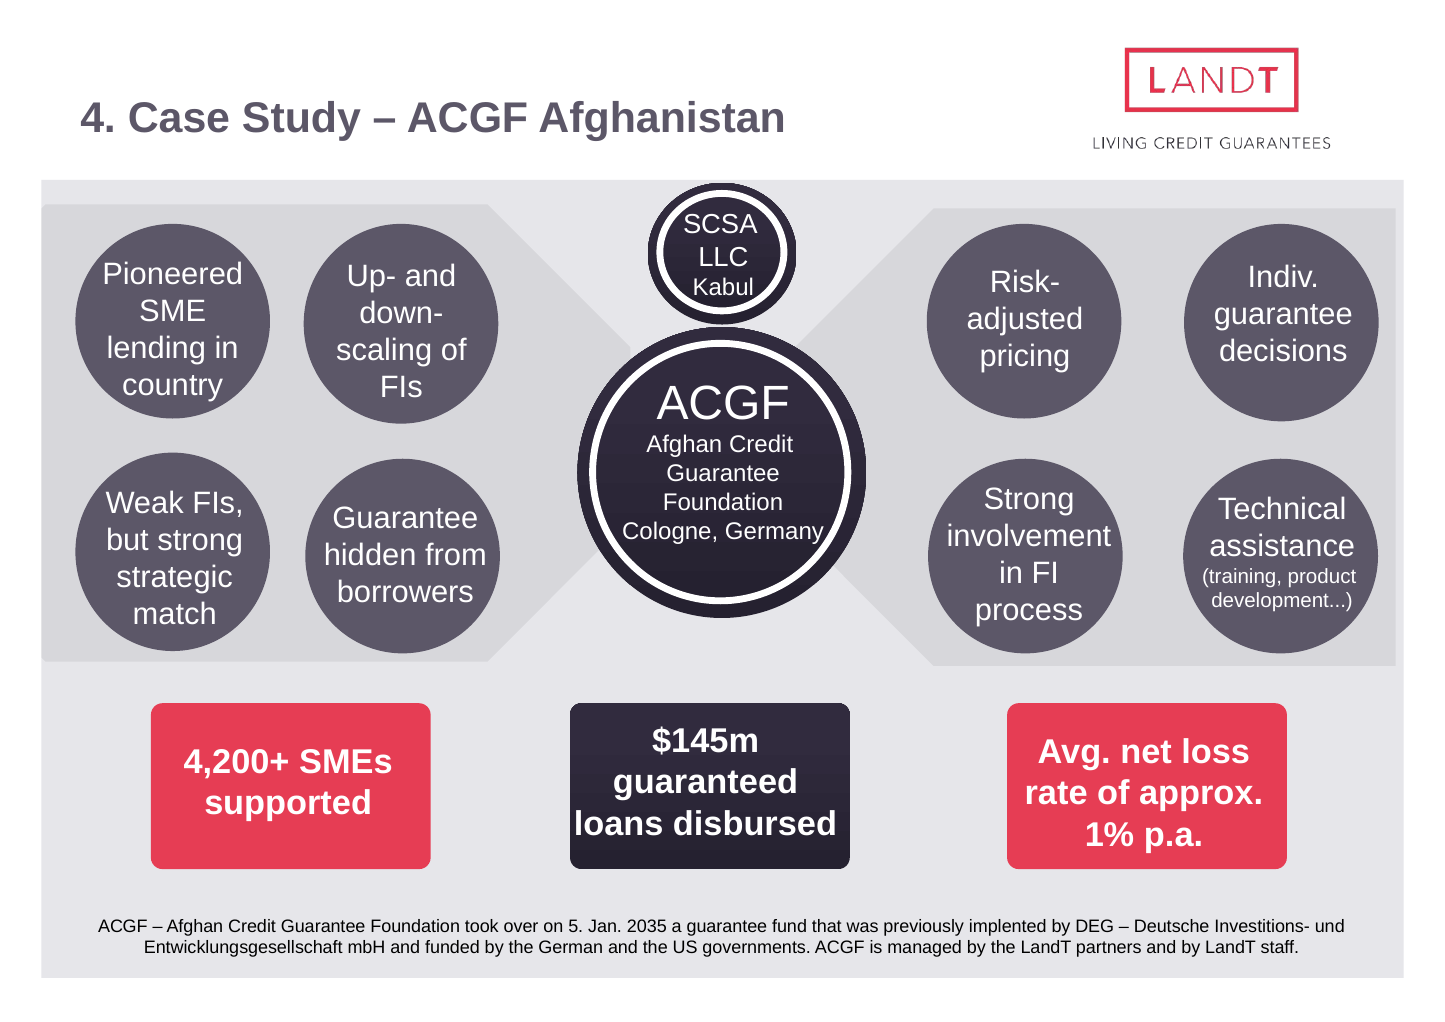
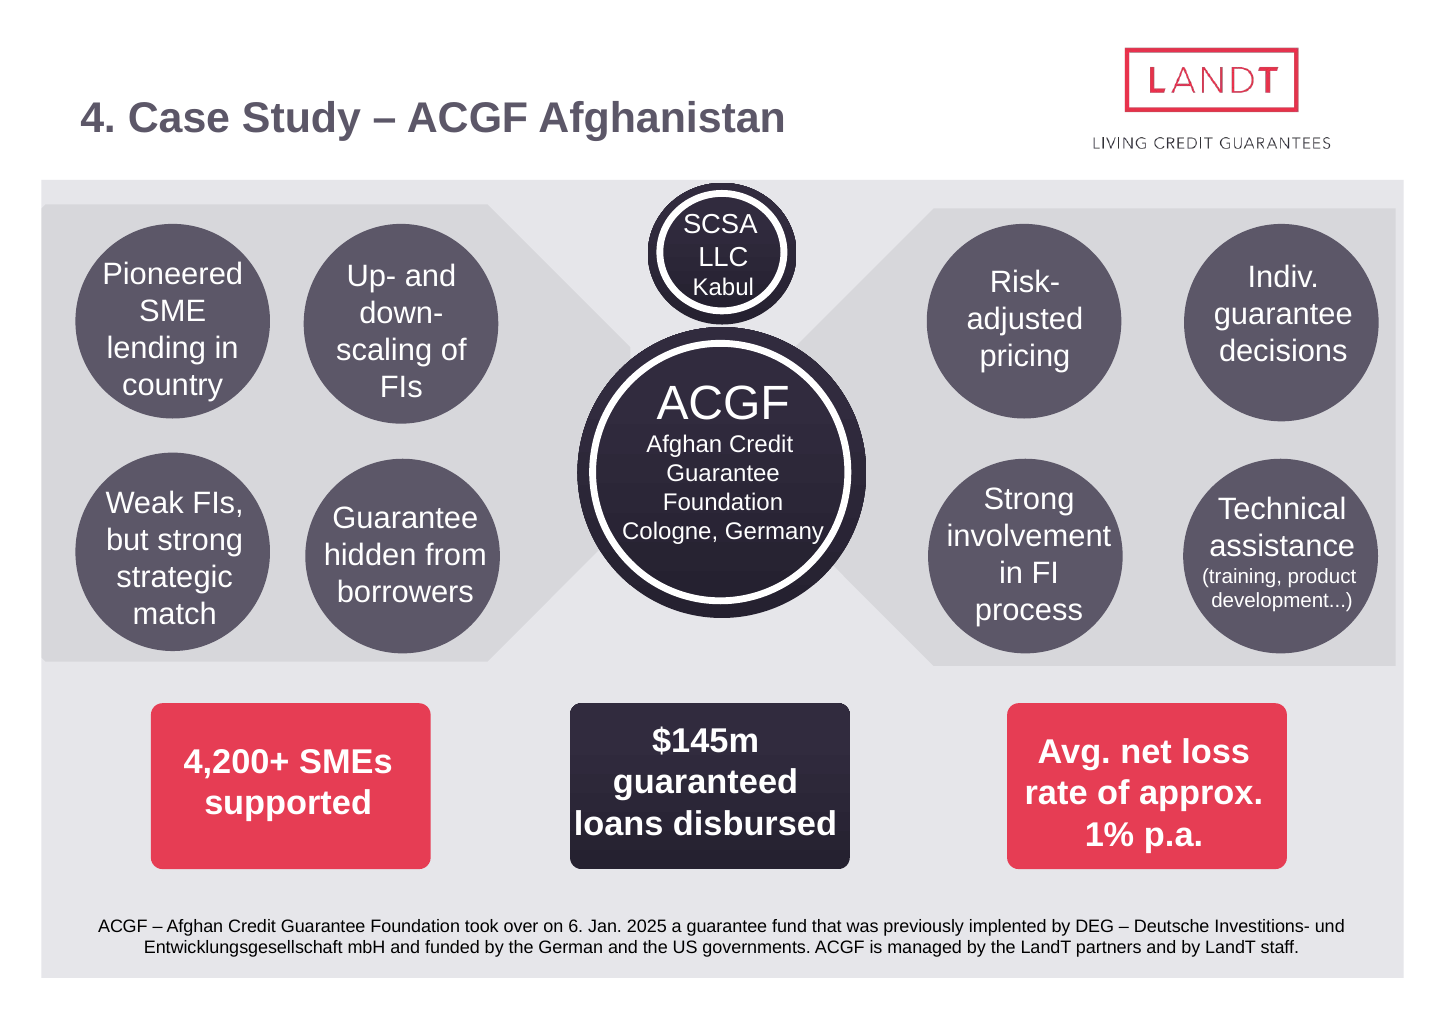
5: 5 -> 6
2035: 2035 -> 2025
